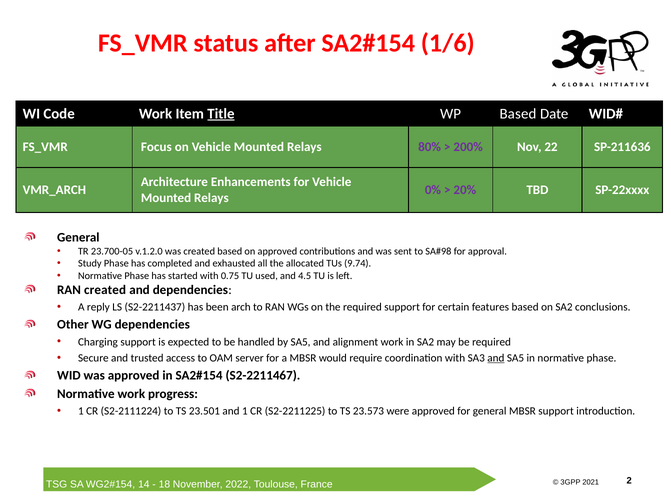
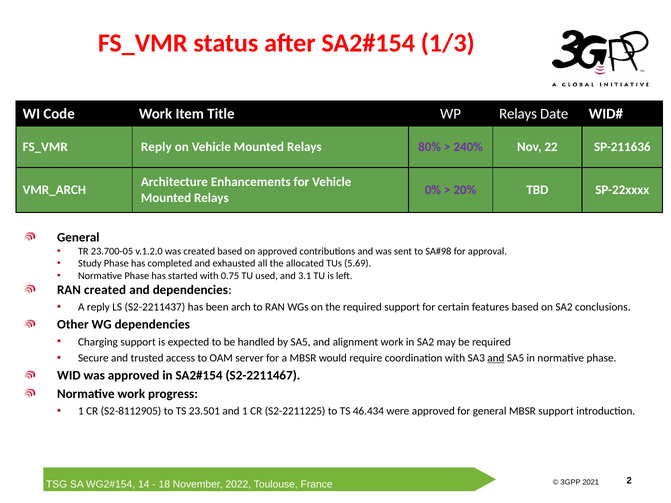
1/6: 1/6 -> 1/3
Title underline: present -> none
WP Based: Based -> Relays
FS_VMR Focus: Focus -> Reply
200%: 200% -> 240%
9.74: 9.74 -> 5.69
4.5: 4.5 -> 3.1
S2-2111224: S2-2111224 -> S2-8112905
23.573: 23.573 -> 46.434
